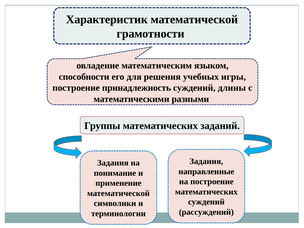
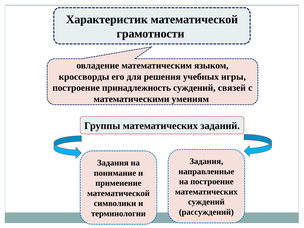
способности: способности -> кроссворды
длины: длины -> связей
разными: разными -> умениям
